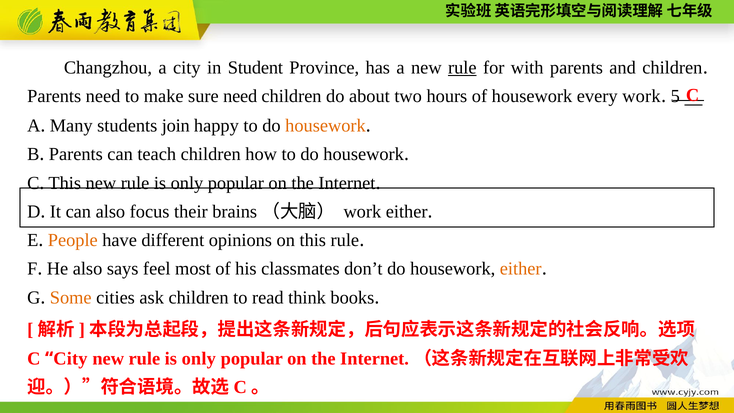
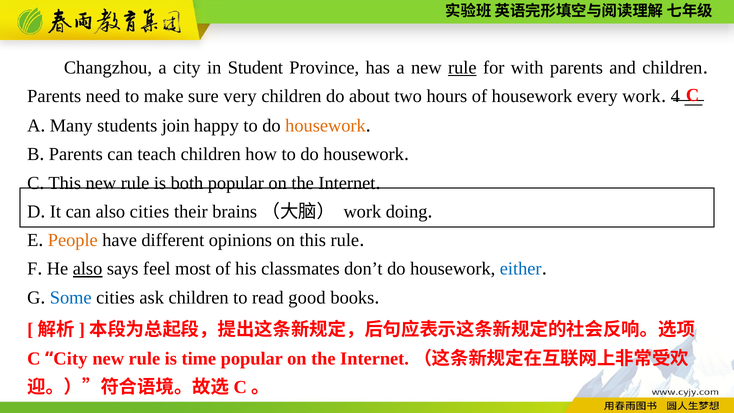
sure need: need -> very
5: 5 -> 4
only at (187, 183): only -> both
also focus: focus -> cities
work either: either -> doing
also at (88, 269) underline: none -> present
either at (521, 269) colour: orange -> blue
Some colour: orange -> blue
think: think -> good
only at (199, 358): only -> time
